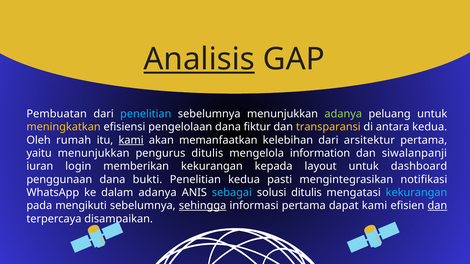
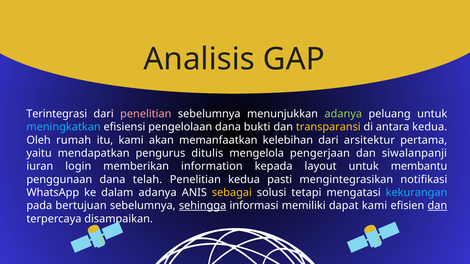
Analisis underline: present -> none
Pembuatan: Pembuatan -> Terintegrasi
penelitian at (146, 114) colour: light blue -> pink
meningkatkan colour: yellow -> light blue
fiktur: fiktur -> bukti
kami at (131, 140) underline: present -> none
yaitu menunjukkan: menunjukkan -> mendapatkan
information: information -> pengerjaan
memberikan kekurangan: kekurangan -> information
dashboard: dashboard -> membantu
bukti: bukti -> telah
sebagai colour: light blue -> yellow
solusi ditulis: ditulis -> tetapi
mengikuti: mengikuti -> bertujuan
informasi pertama: pertama -> memiliki
